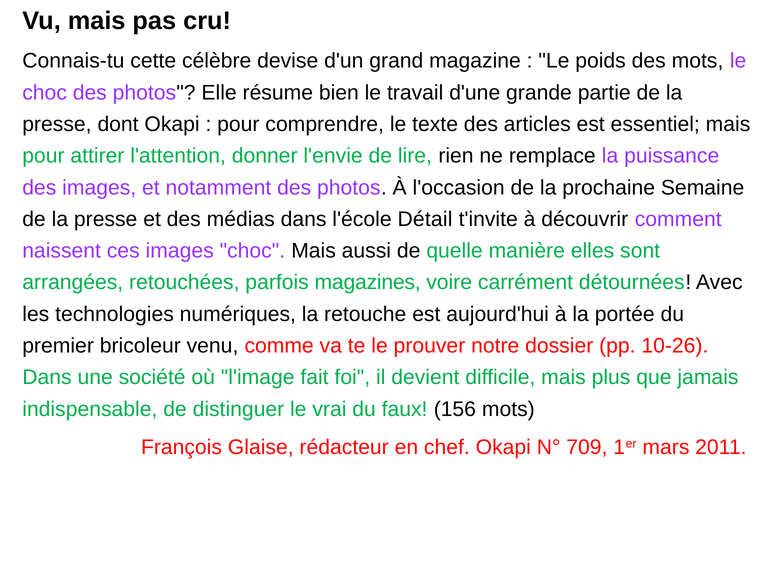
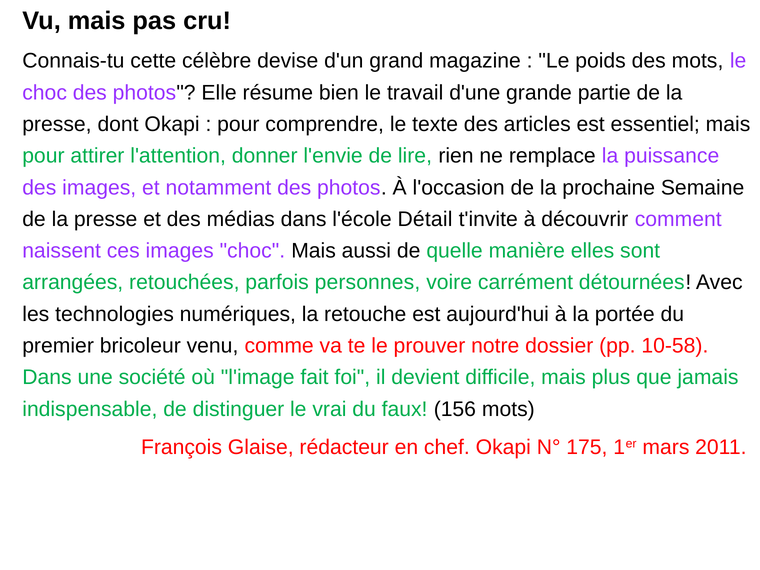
magazines: magazines -> personnes
10-26: 10-26 -> 10-58
709: 709 -> 175
